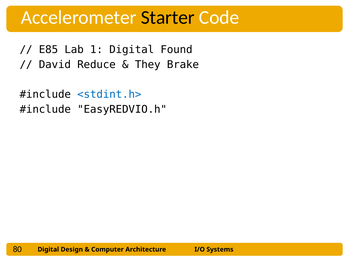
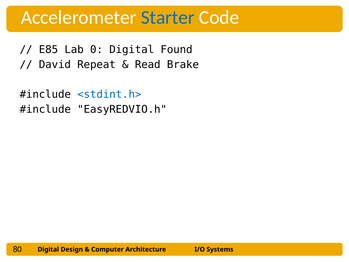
Starter colour: black -> blue
1: 1 -> 0
Reduce: Reduce -> Repeat
They: They -> Read
